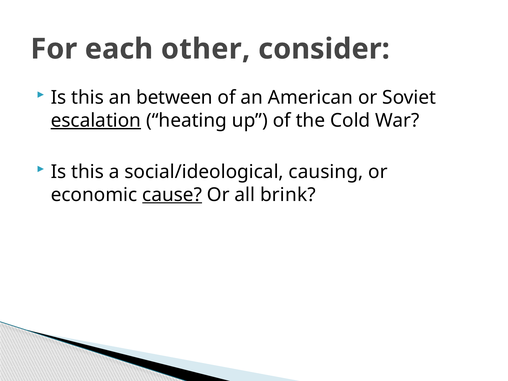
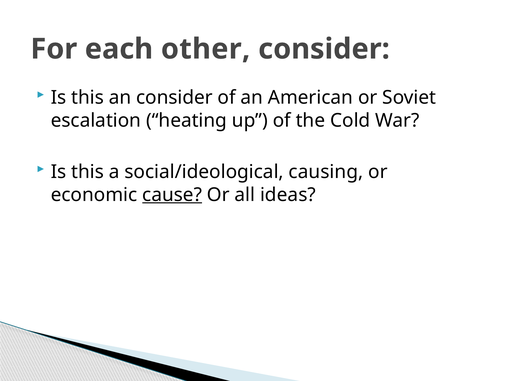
an between: between -> consider
escalation underline: present -> none
brink: brink -> ideas
